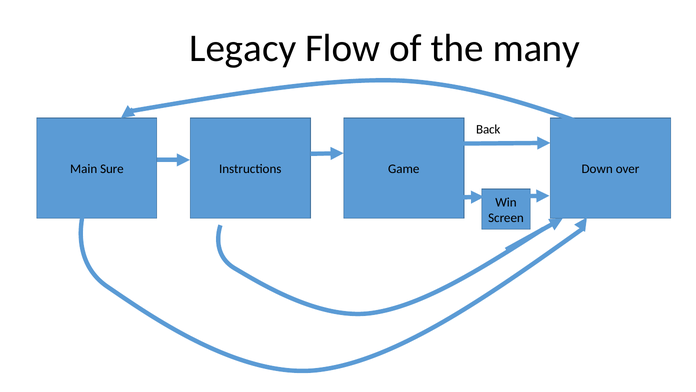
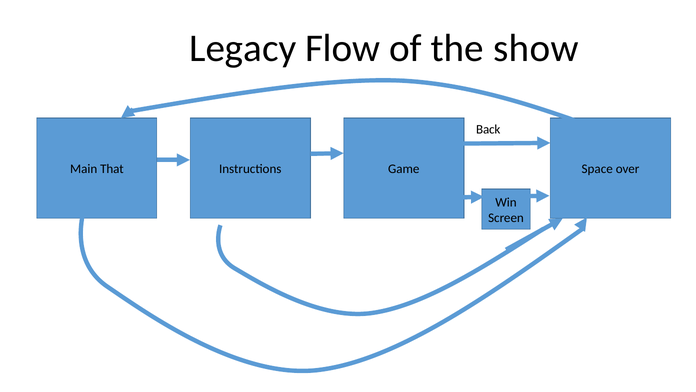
many: many -> show
Sure: Sure -> That
Down: Down -> Space
